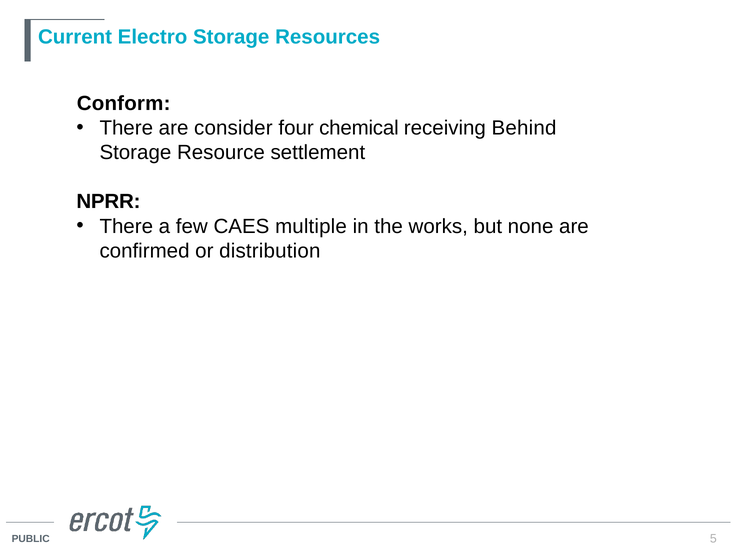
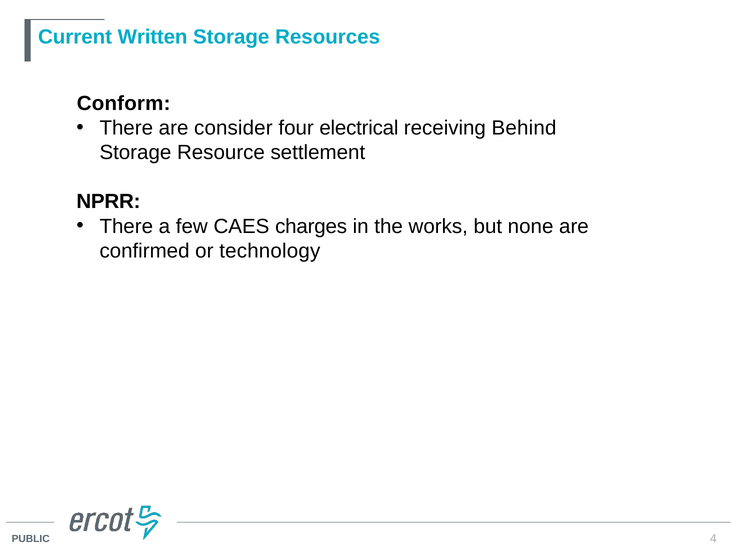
Electro: Electro -> Written
chemical: chemical -> electrical
multiple: multiple -> charges
distribution: distribution -> technology
5: 5 -> 4
